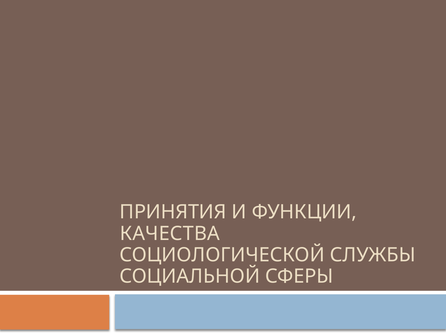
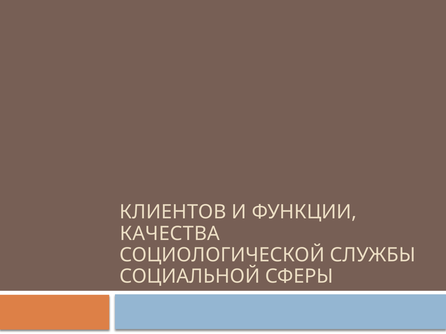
ПРИНЯТИЯ: ПРИНЯТИЯ -> КЛИЕНТОВ
